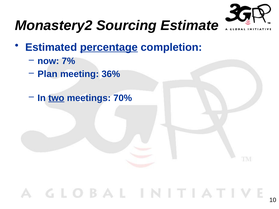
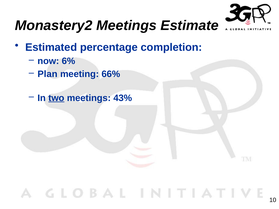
Monastery2 Sourcing: Sourcing -> Meetings
percentage underline: present -> none
7%: 7% -> 6%
36%: 36% -> 66%
70%: 70% -> 43%
